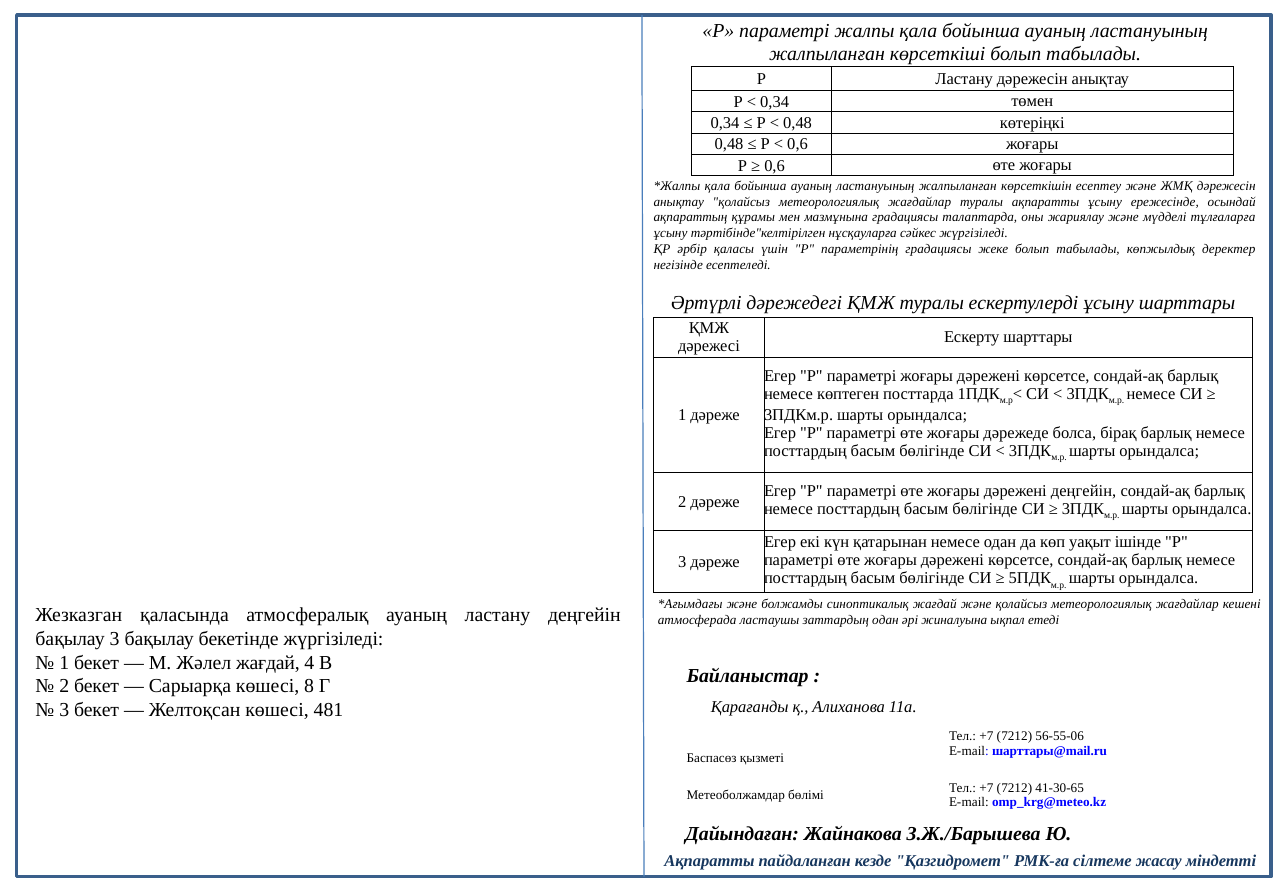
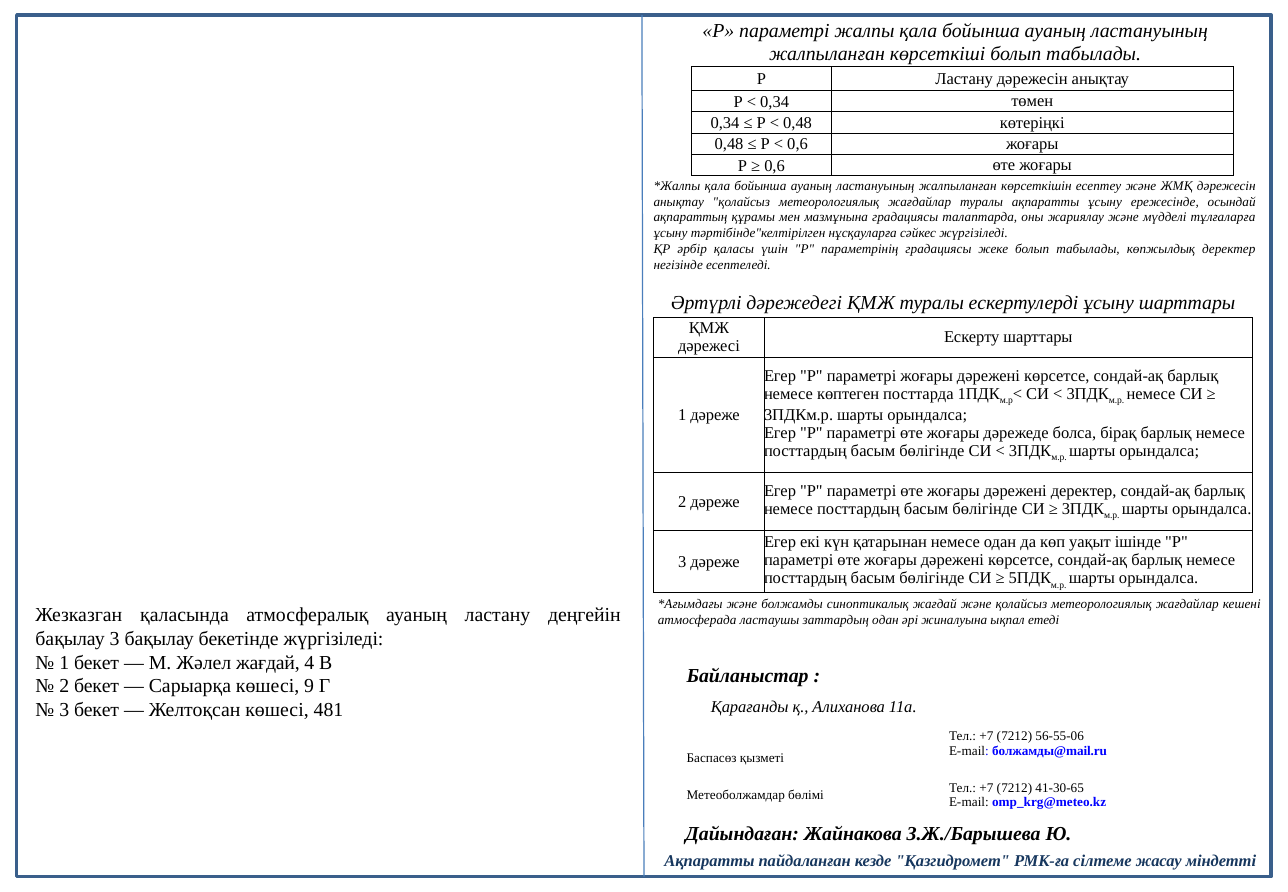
дәрежені деңгейін: деңгейін -> деректер
8: 8 -> 9
шарттары@mail.ru: шарттары@mail.ru -> болжамды@mail.ru
